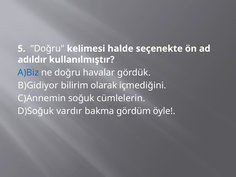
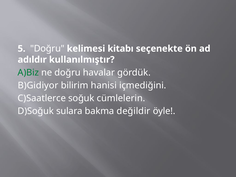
halde: halde -> kitabı
A)Biz colour: blue -> green
olarak: olarak -> hanisi
C)Annemin: C)Annemin -> C)Saatlerce
vardır: vardır -> sulara
gördüm: gördüm -> değildir
